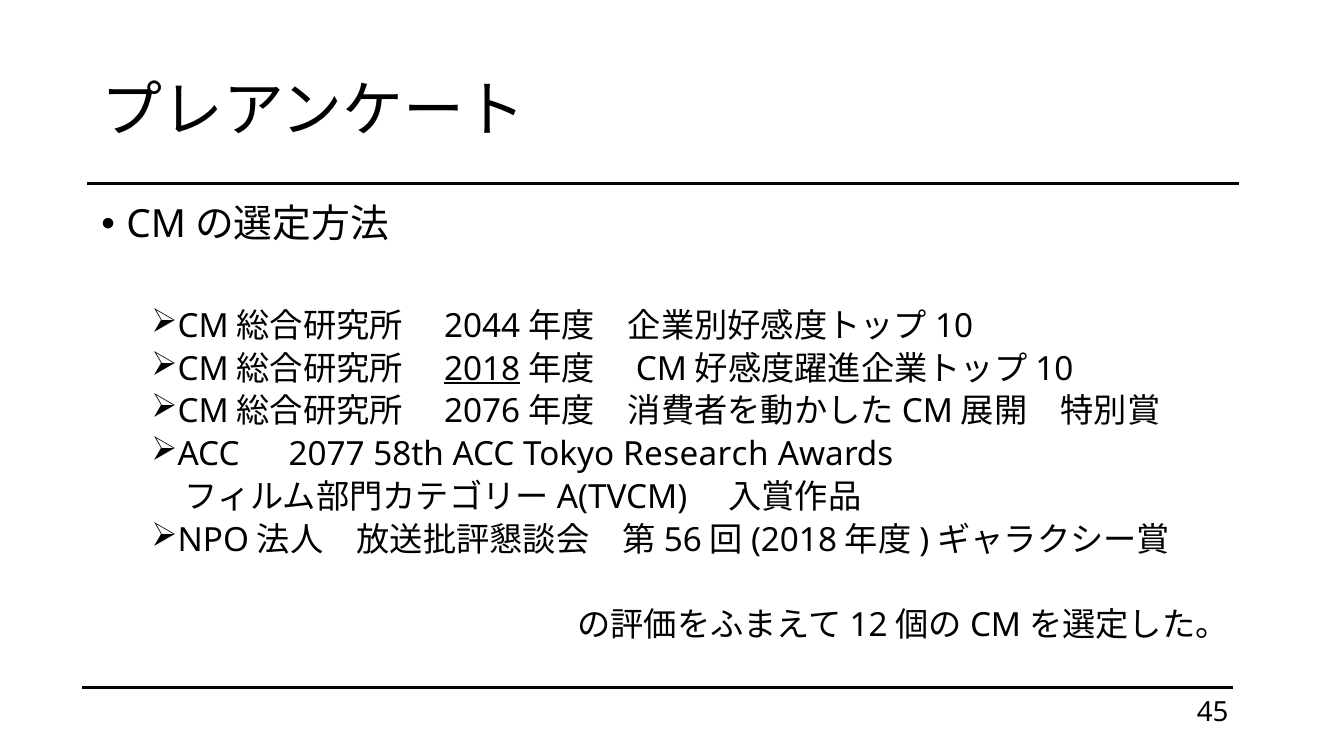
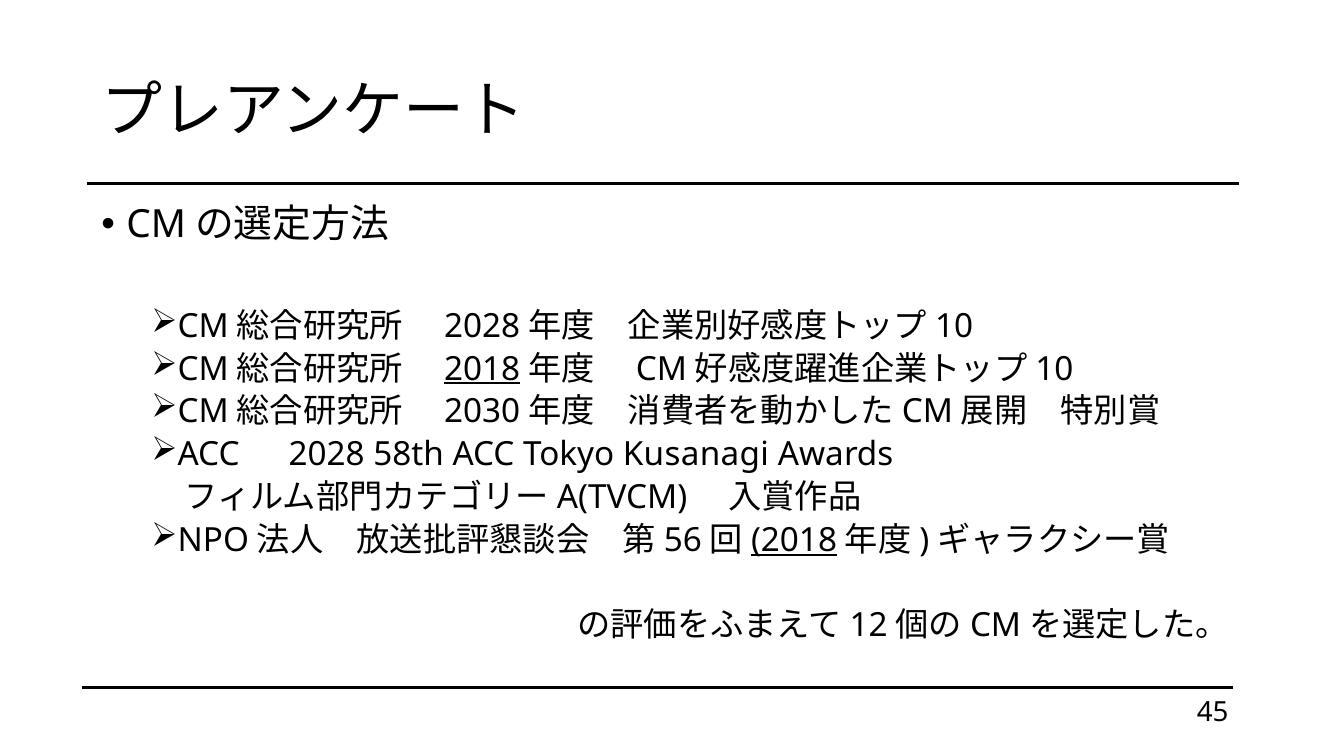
2044 at (482, 326): 2044 -> 2028
2076: 2076 -> 2030
ACC 2077: 2077 -> 2028
Research: Research -> Kusanagi
2018 at (794, 540) underline: none -> present
